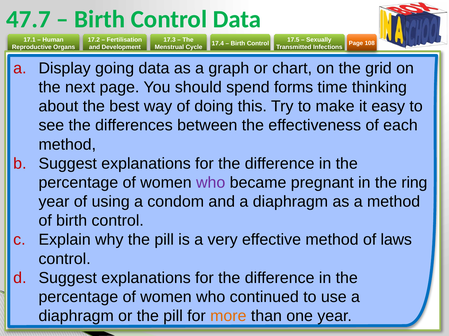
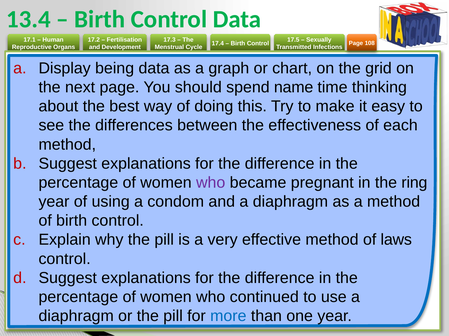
47.7: 47.7 -> 13.4
going: going -> being
forms: forms -> name
more colour: orange -> blue
